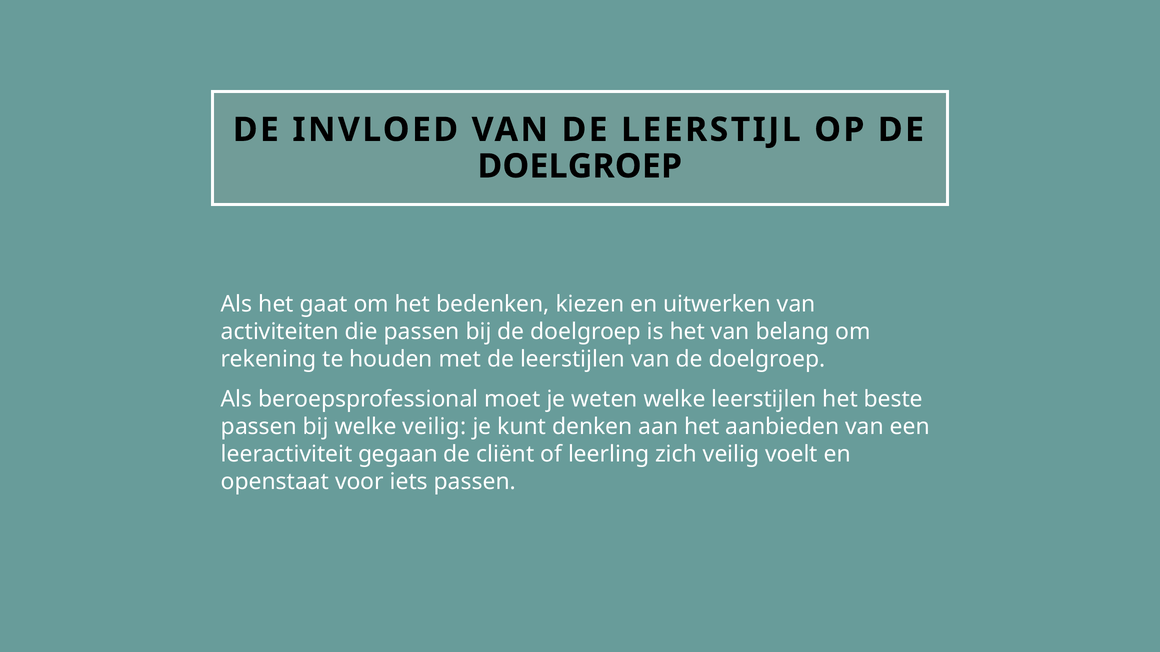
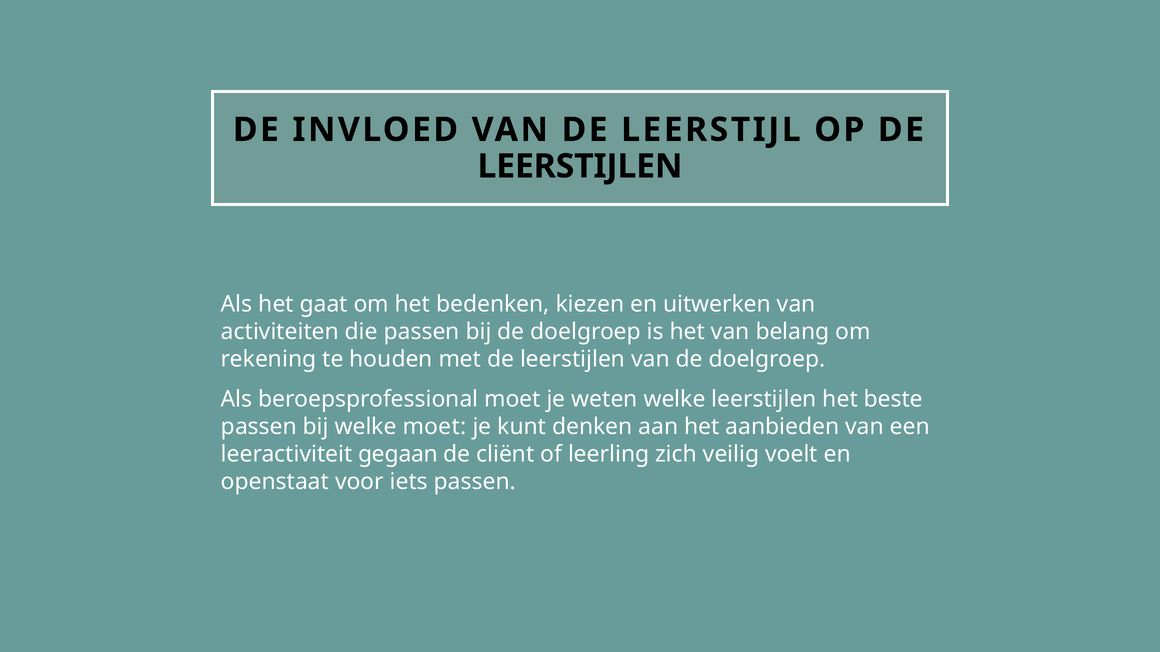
DOELGROEP at (580, 166): DOELGROEP -> LEERSTIJLEN
welke veilig: veilig -> moet
